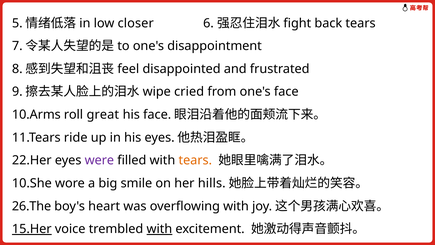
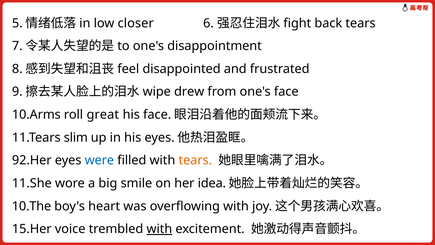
cried: cried -> drew
ride: ride -> slim
22.Her: 22.Her -> 92.Her
were colour: purple -> blue
10.She: 10.She -> 11.She
hills: hills -> idea
26.The: 26.The -> 10.The
15.Her underline: present -> none
